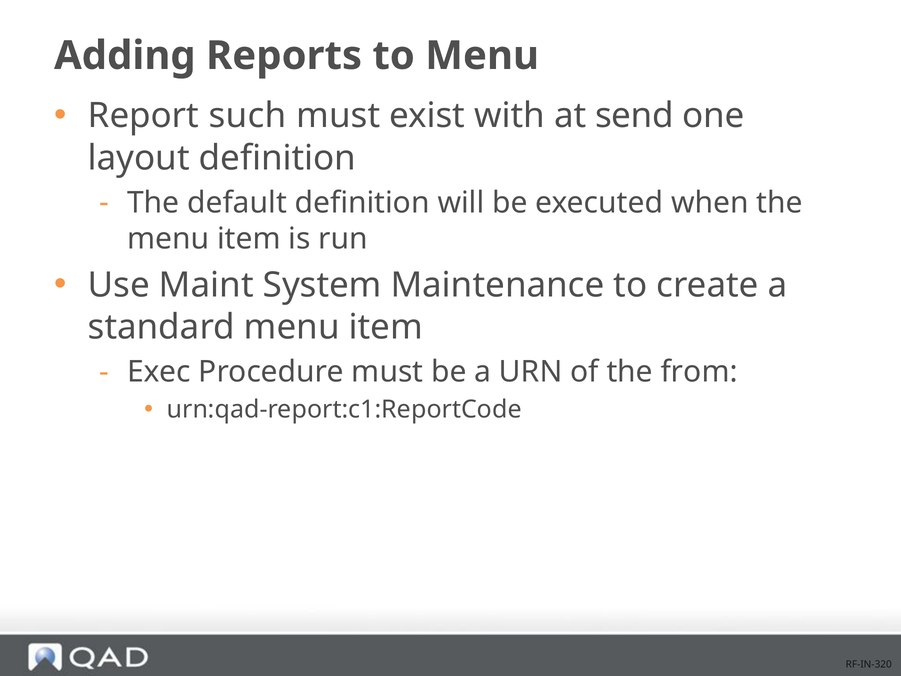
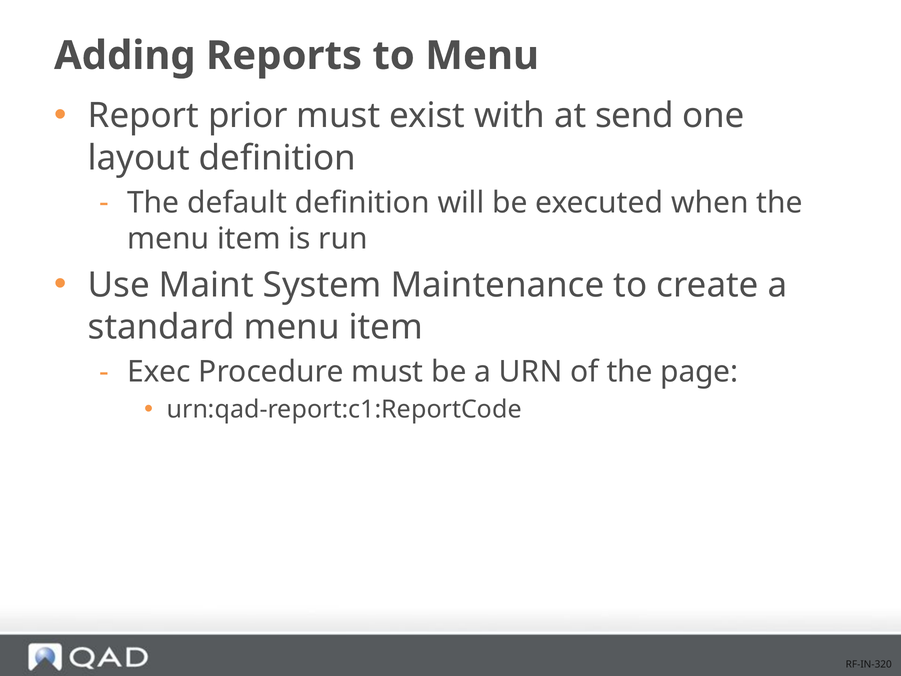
such: such -> prior
from: from -> page
